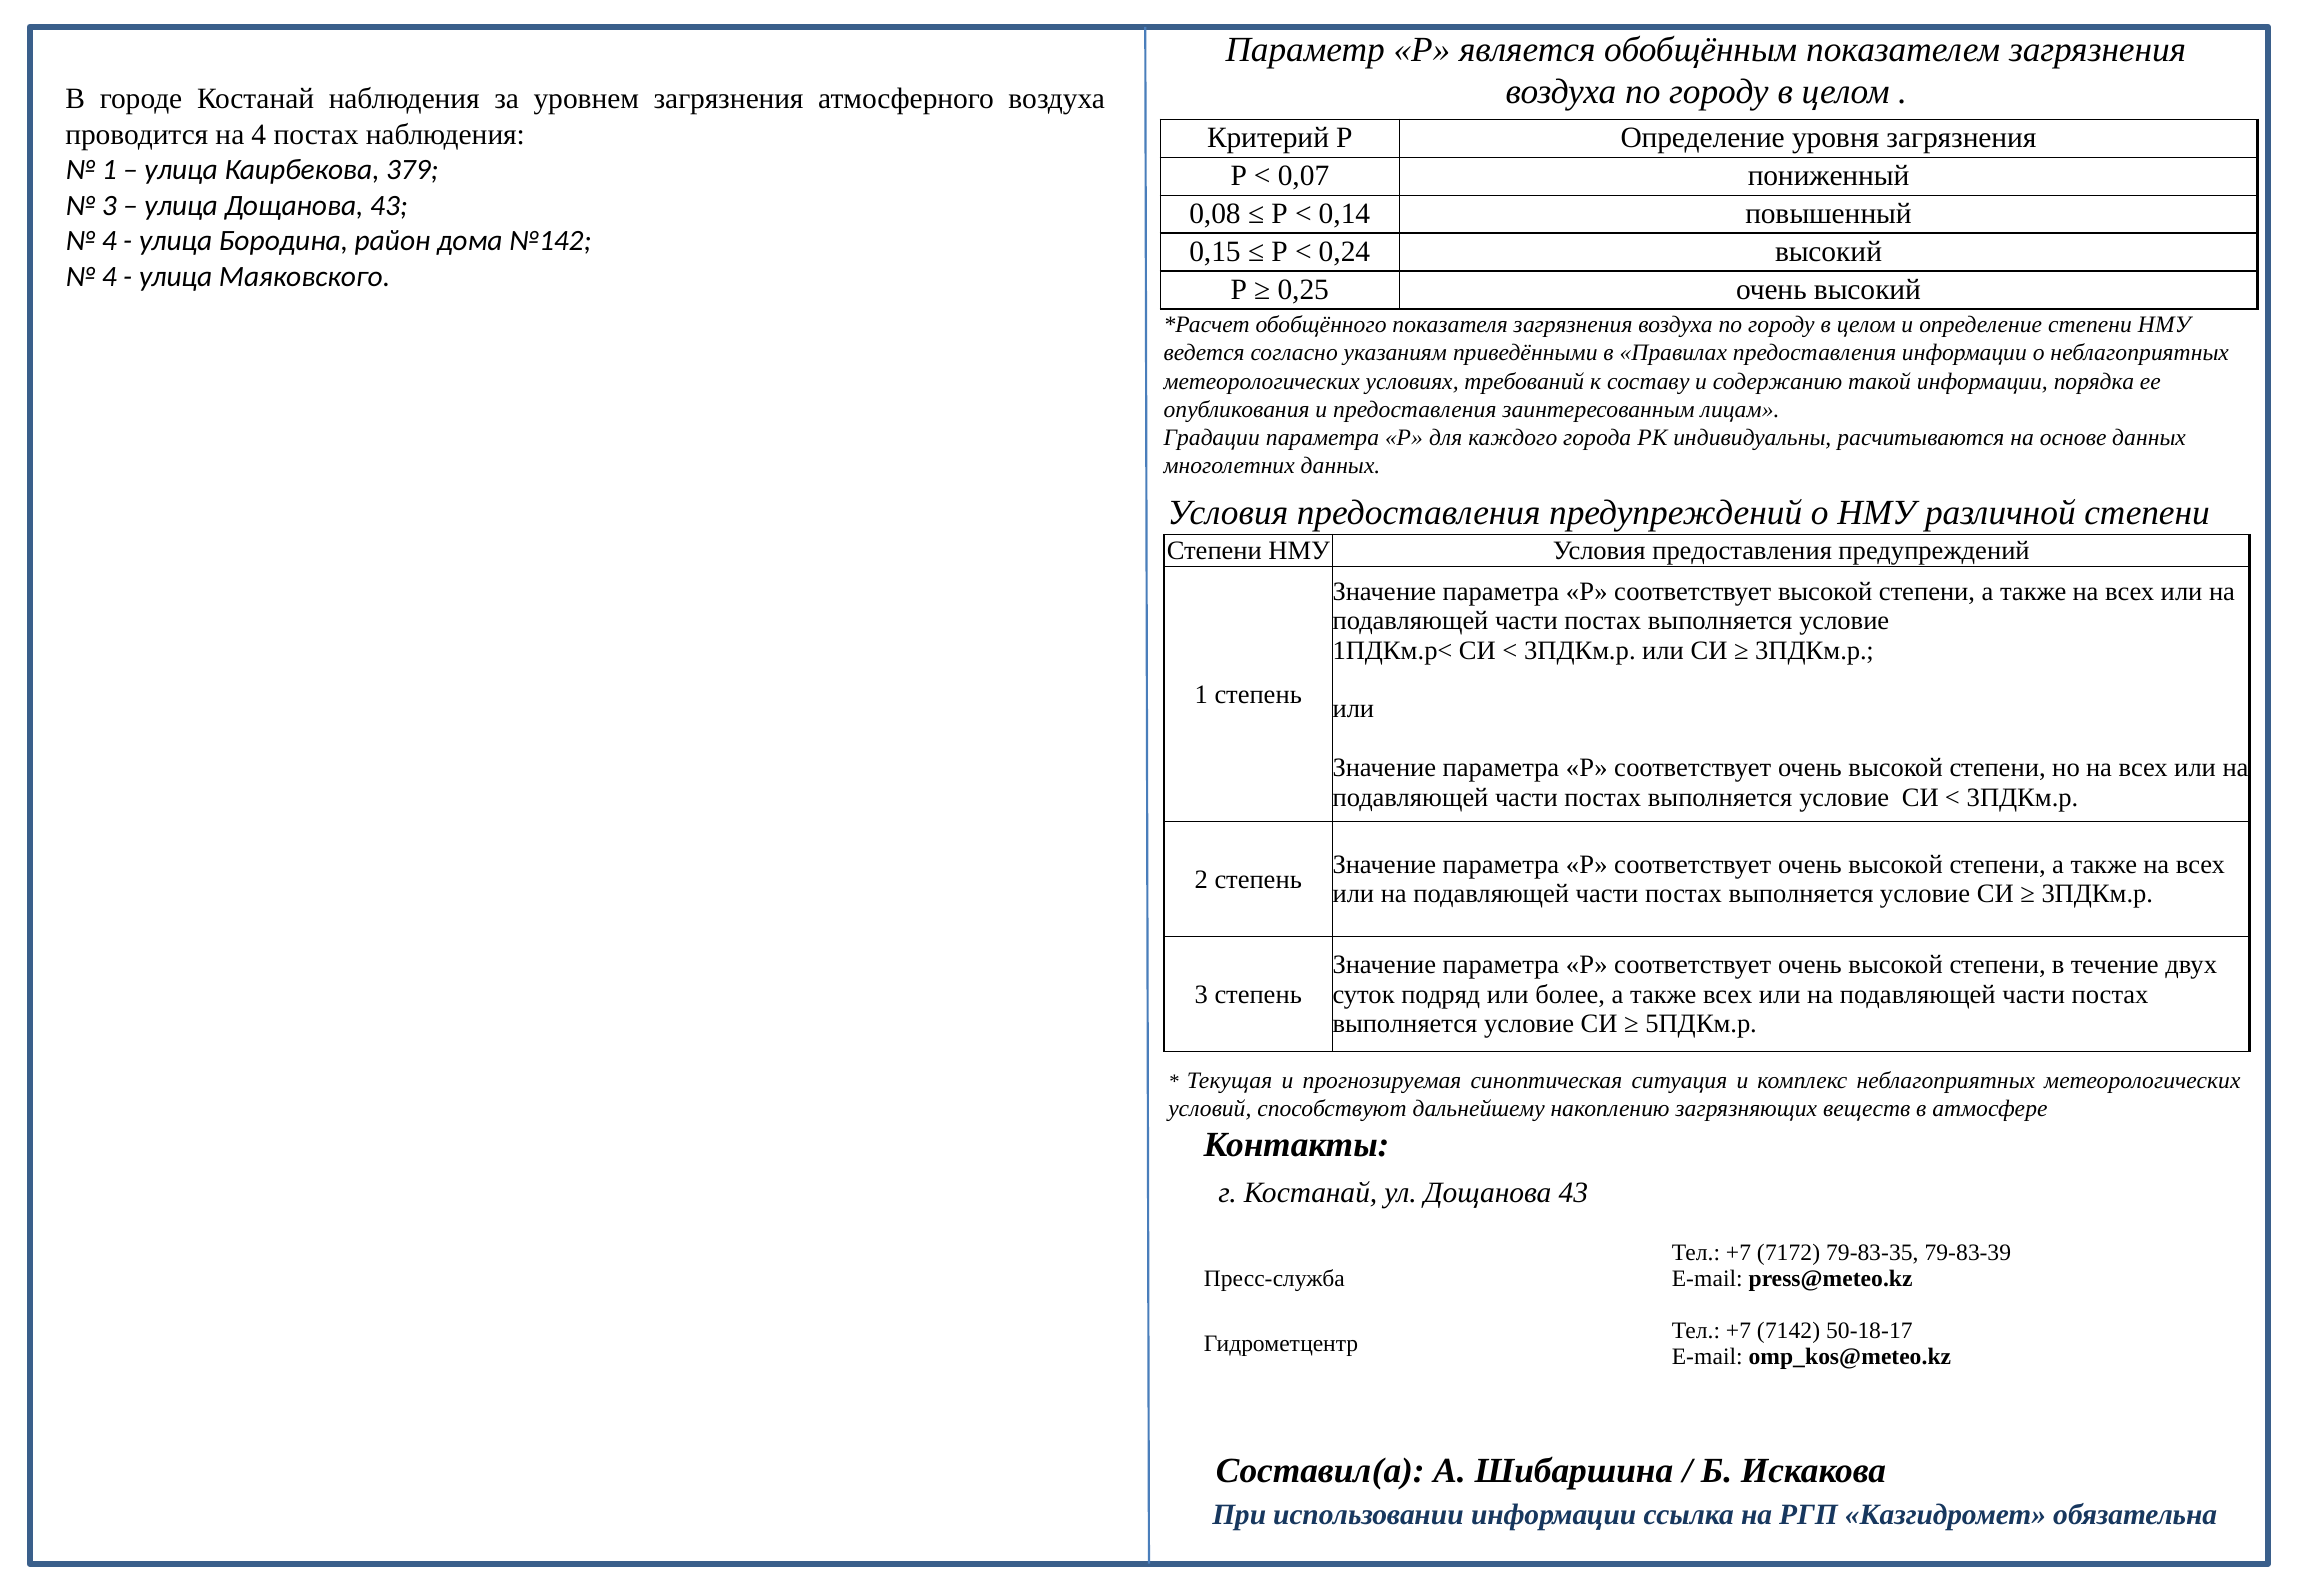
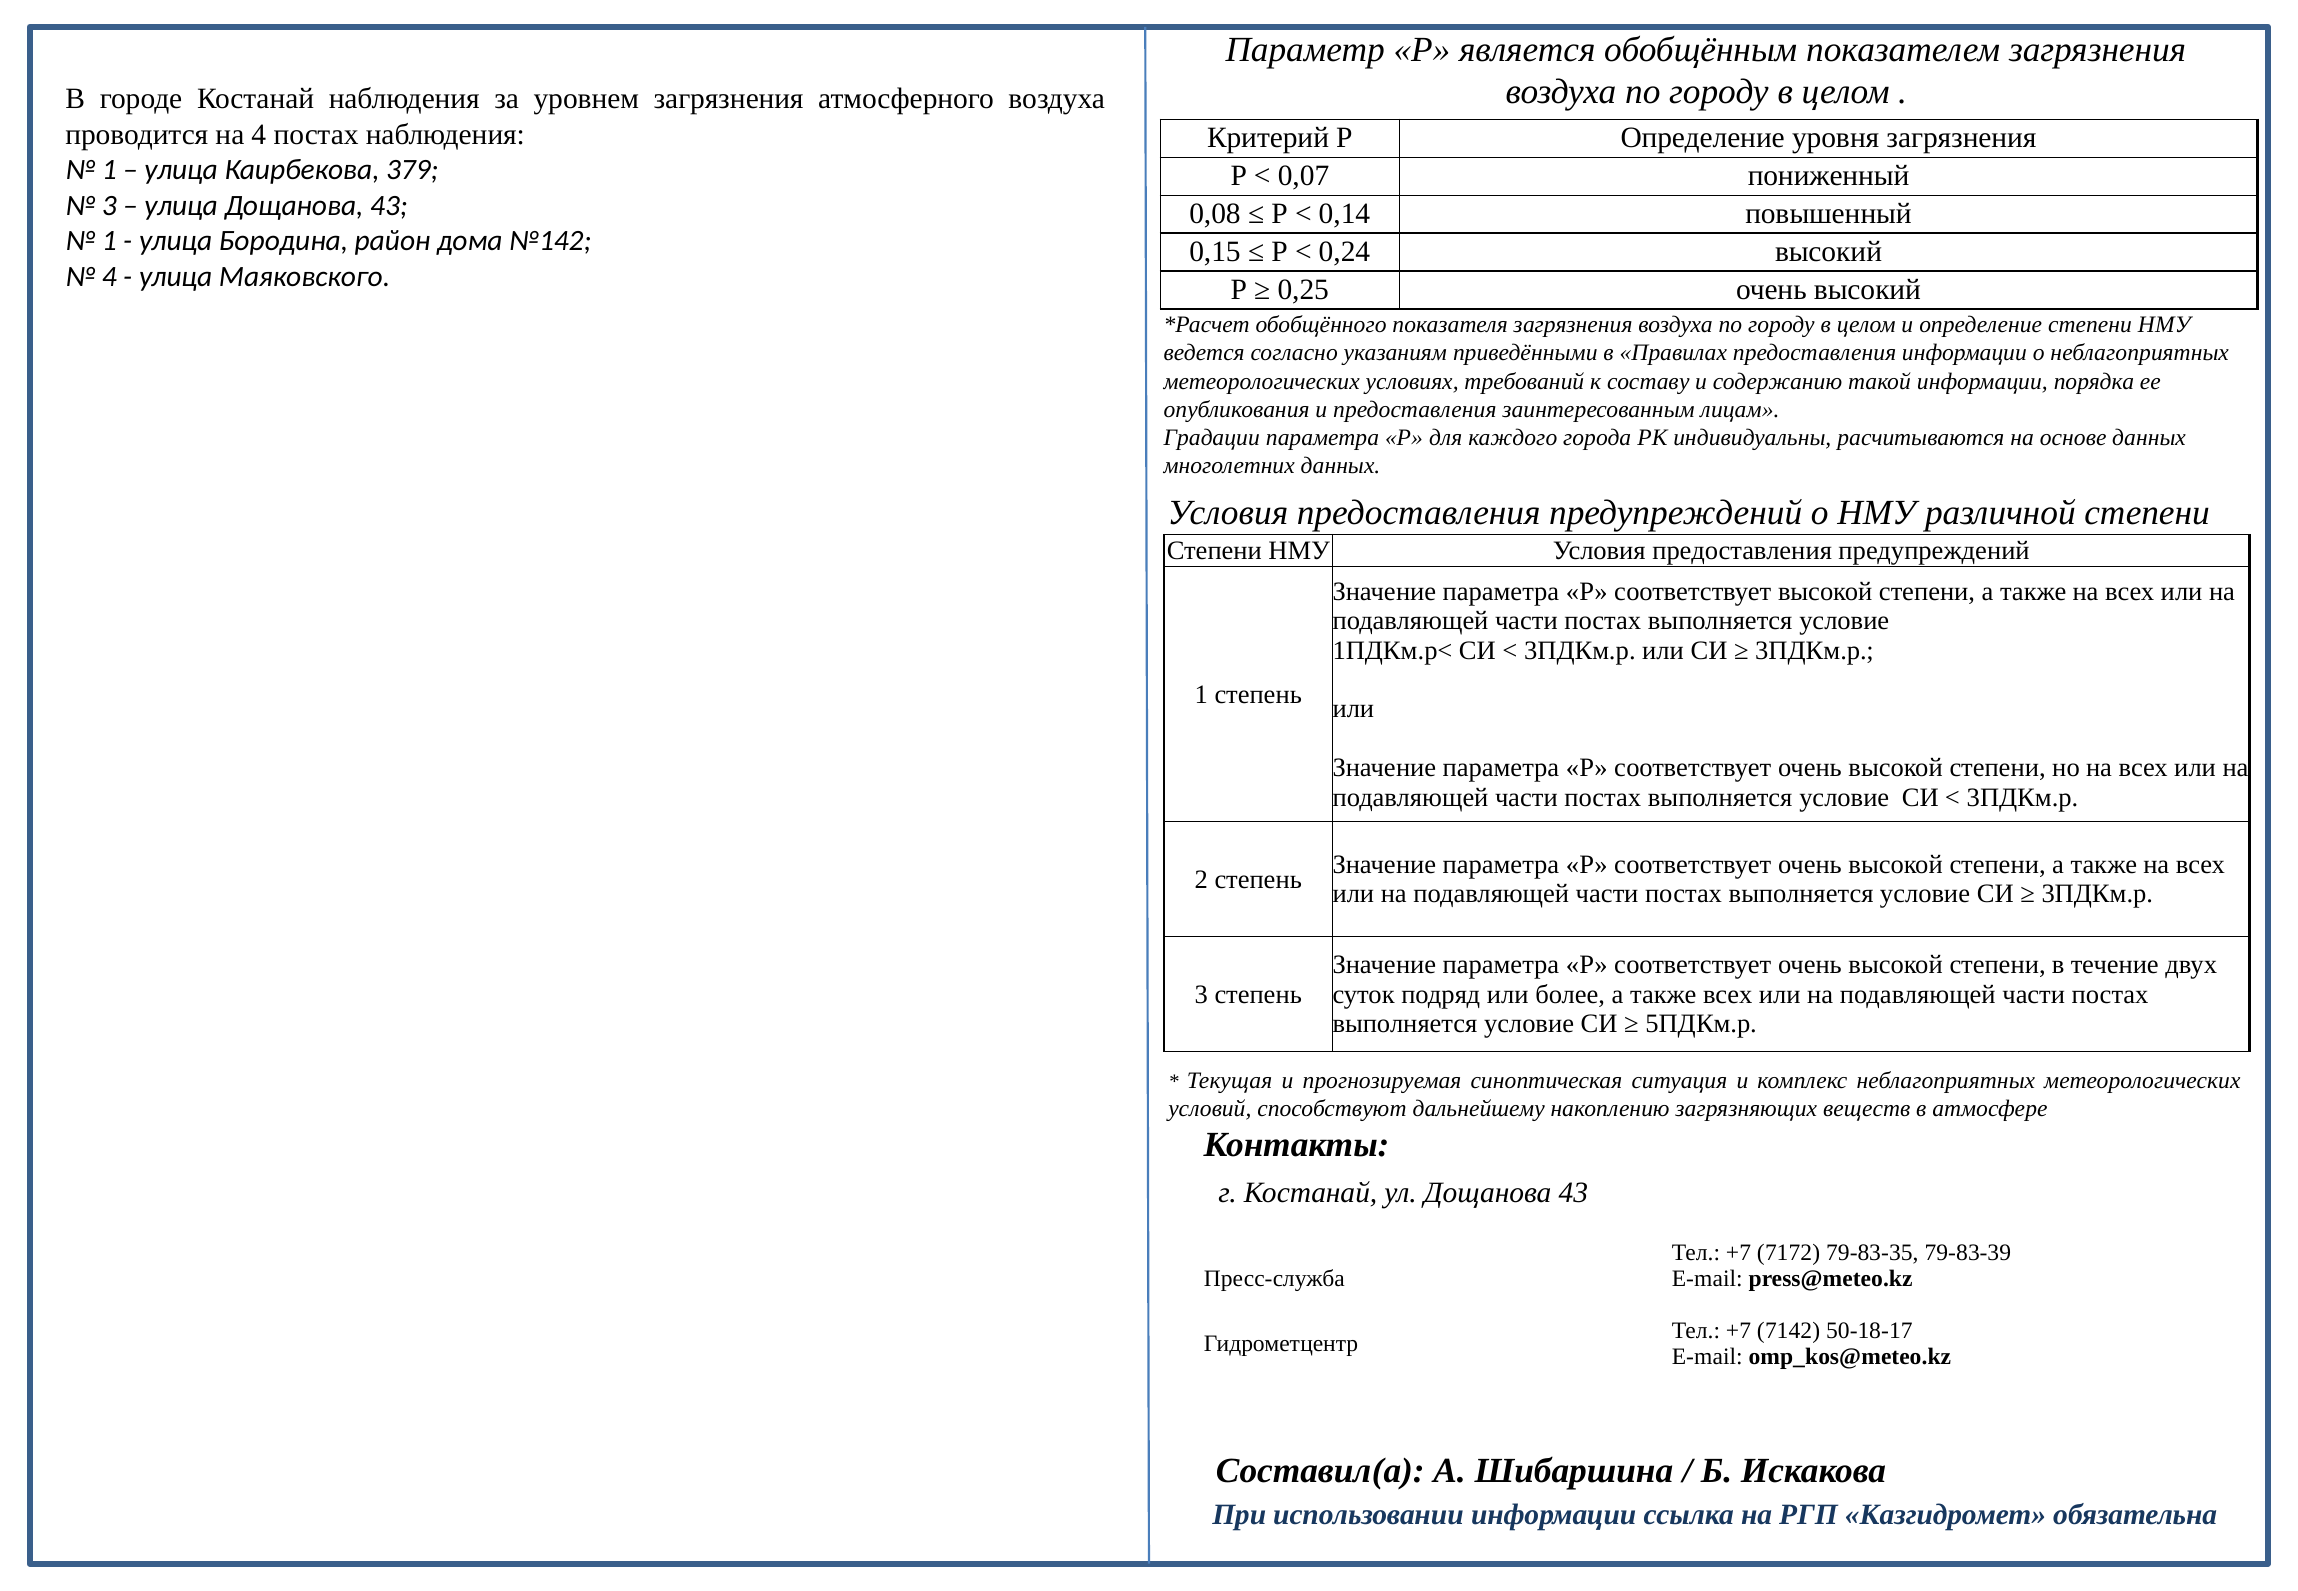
4 at (109, 241): 4 -> 1
